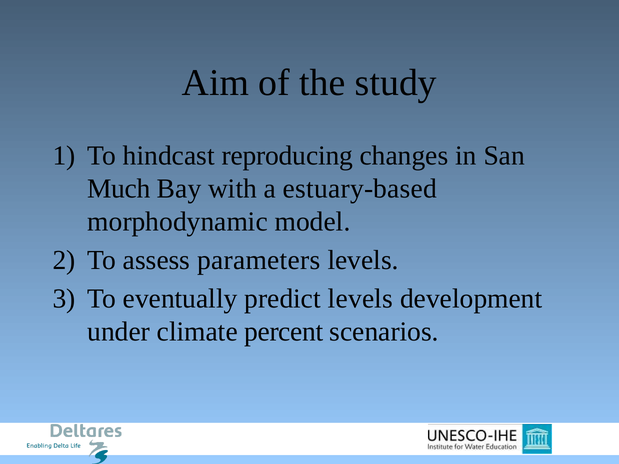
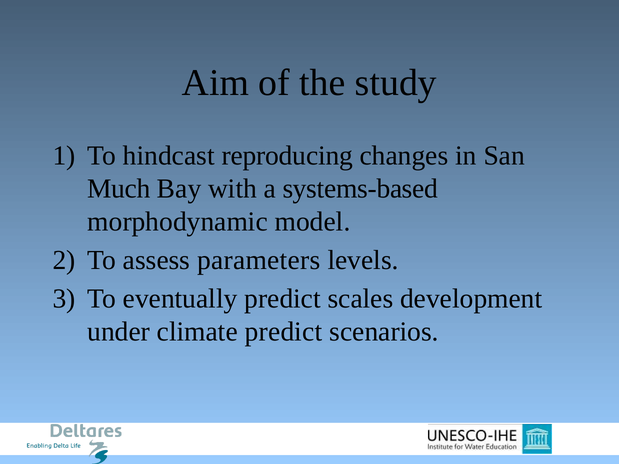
estuary-based: estuary-based -> systems-based
predict levels: levels -> scales
climate percent: percent -> predict
